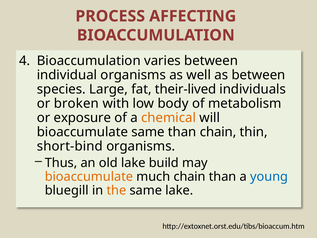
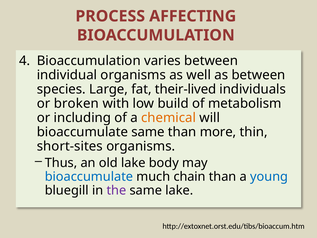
body: body -> build
exposure: exposure -> including
than chain: chain -> more
short-bind: short-bind -> short-sites
build: build -> body
bioaccumulate at (89, 176) colour: orange -> blue
the colour: orange -> purple
